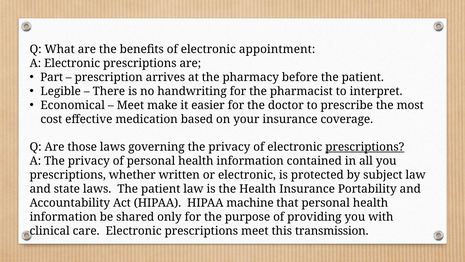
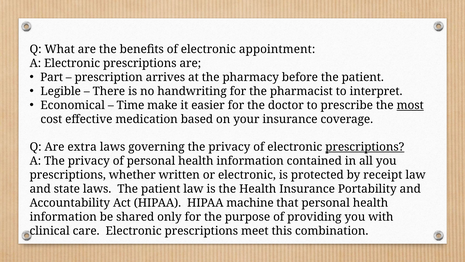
Meet at (130, 105): Meet -> Time
most underline: none -> present
those: those -> extra
subject: subject -> receipt
transmission: transmission -> combination
